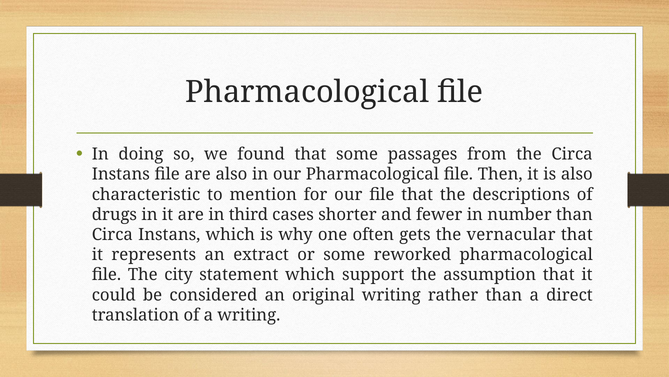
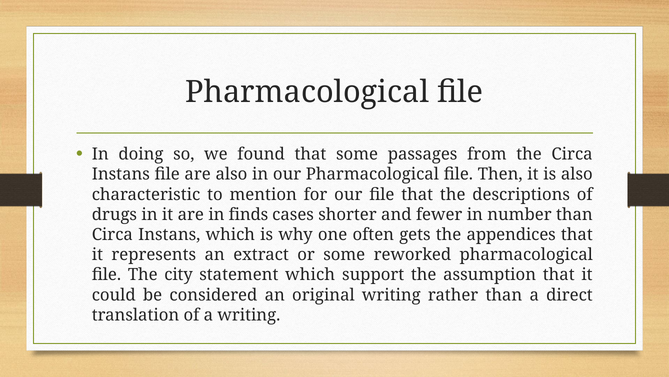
third: third -> finds
vernacular: vernacular -> appendices
